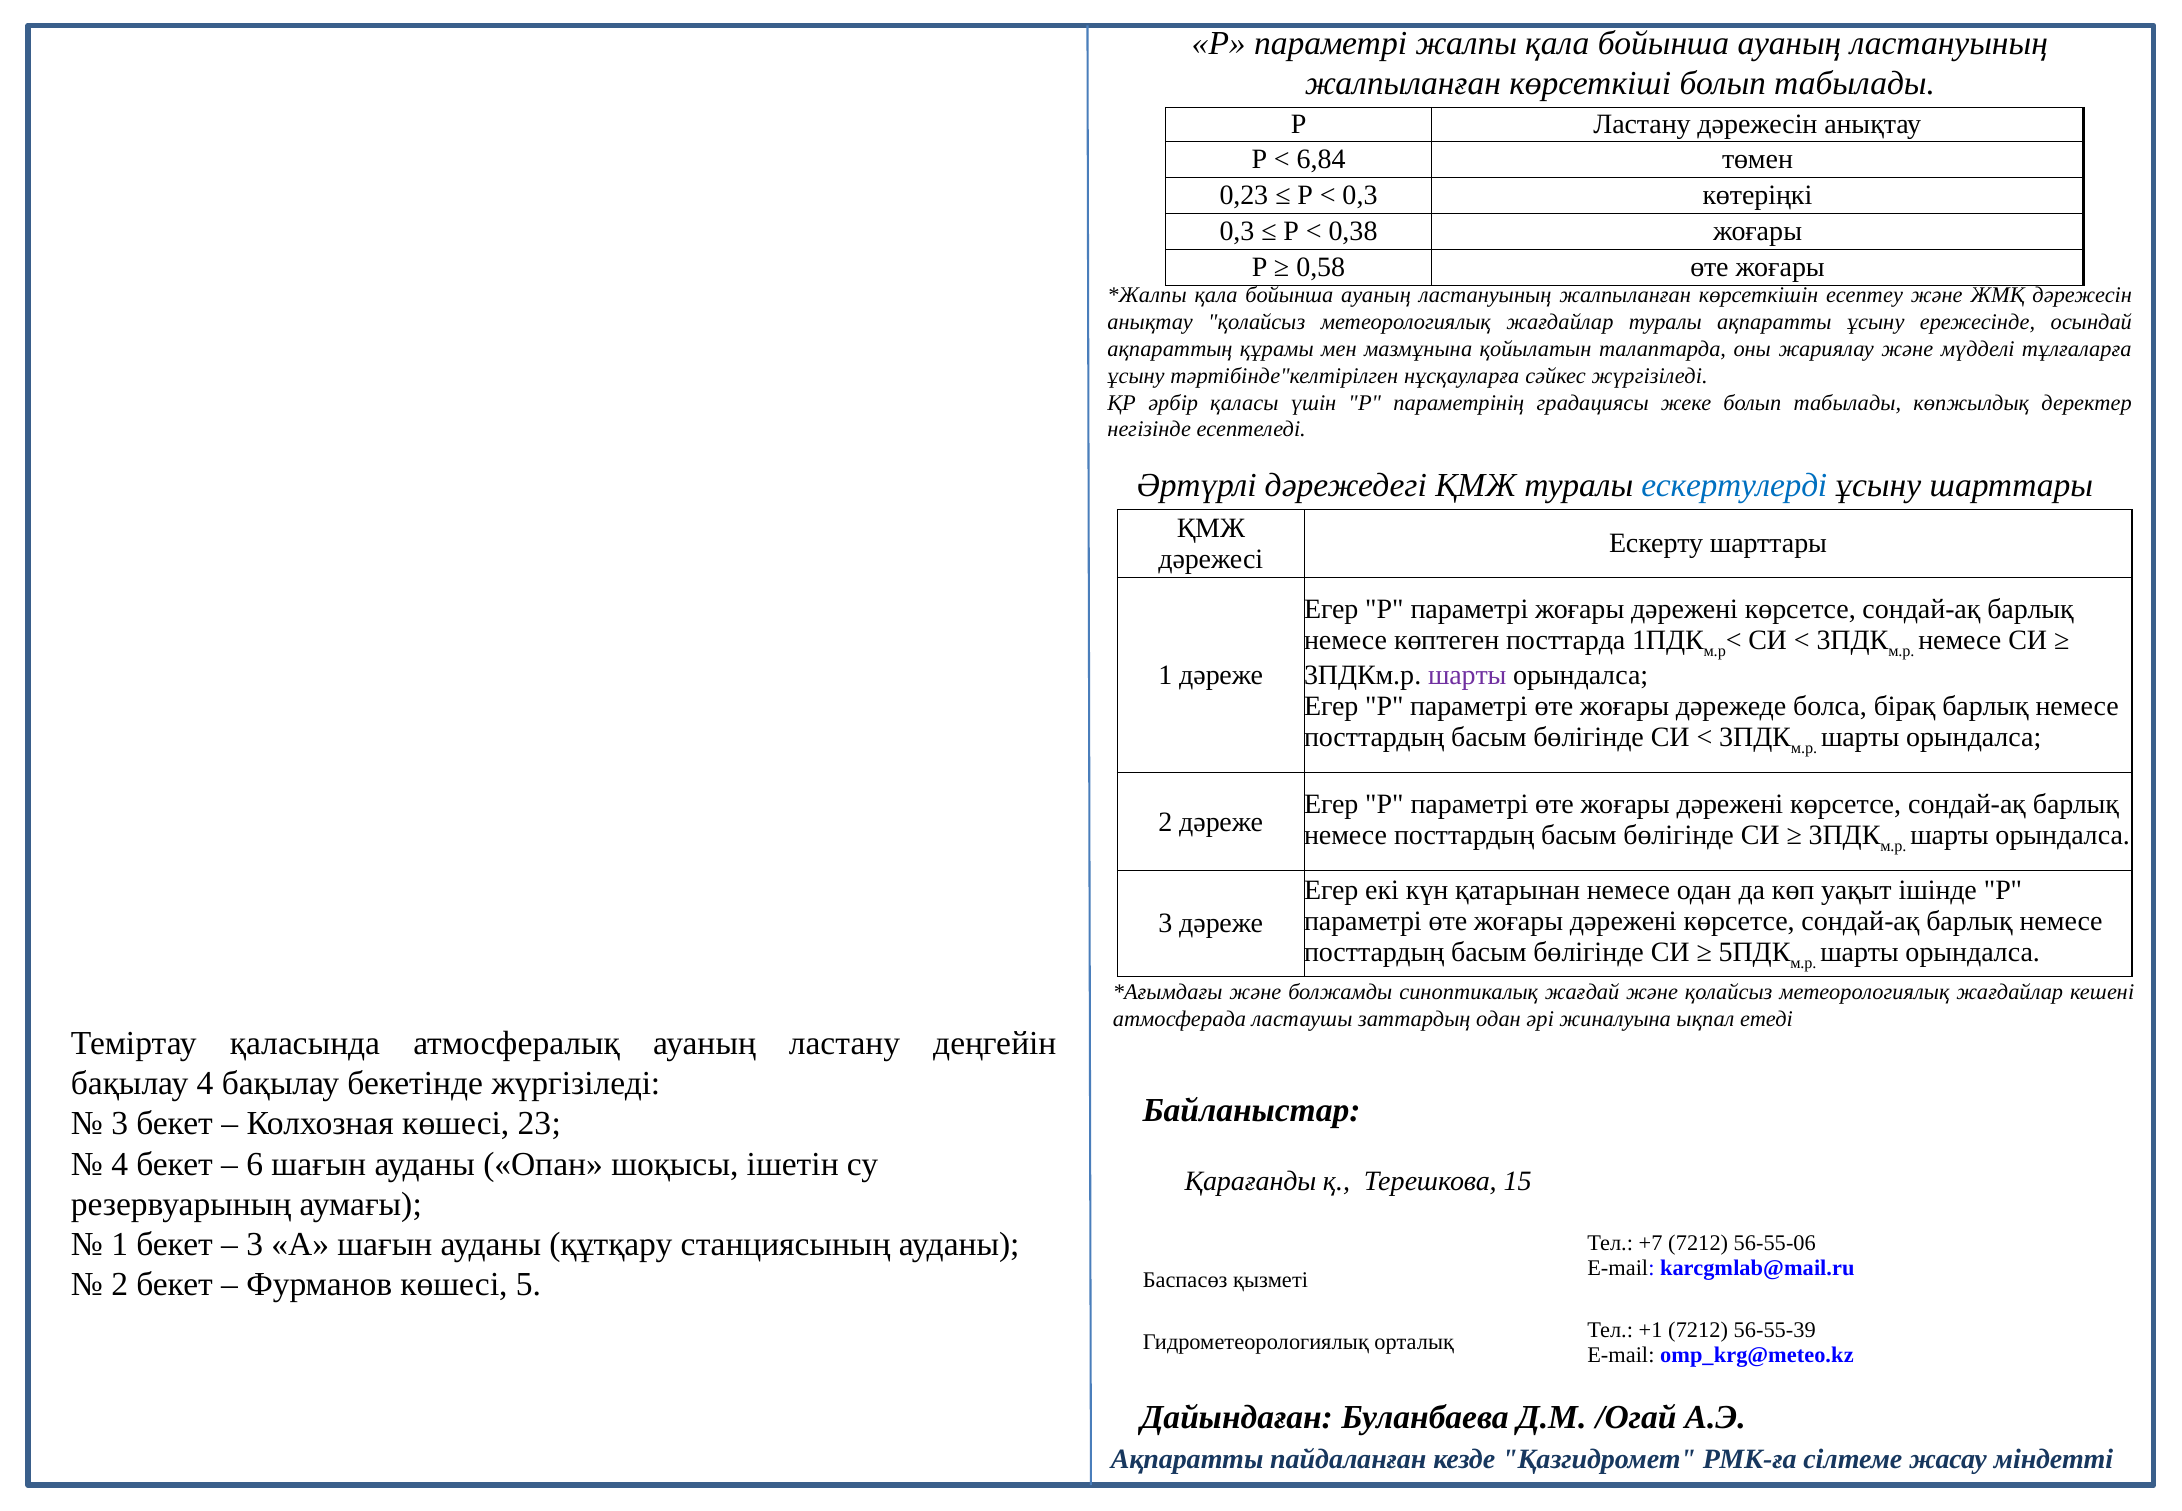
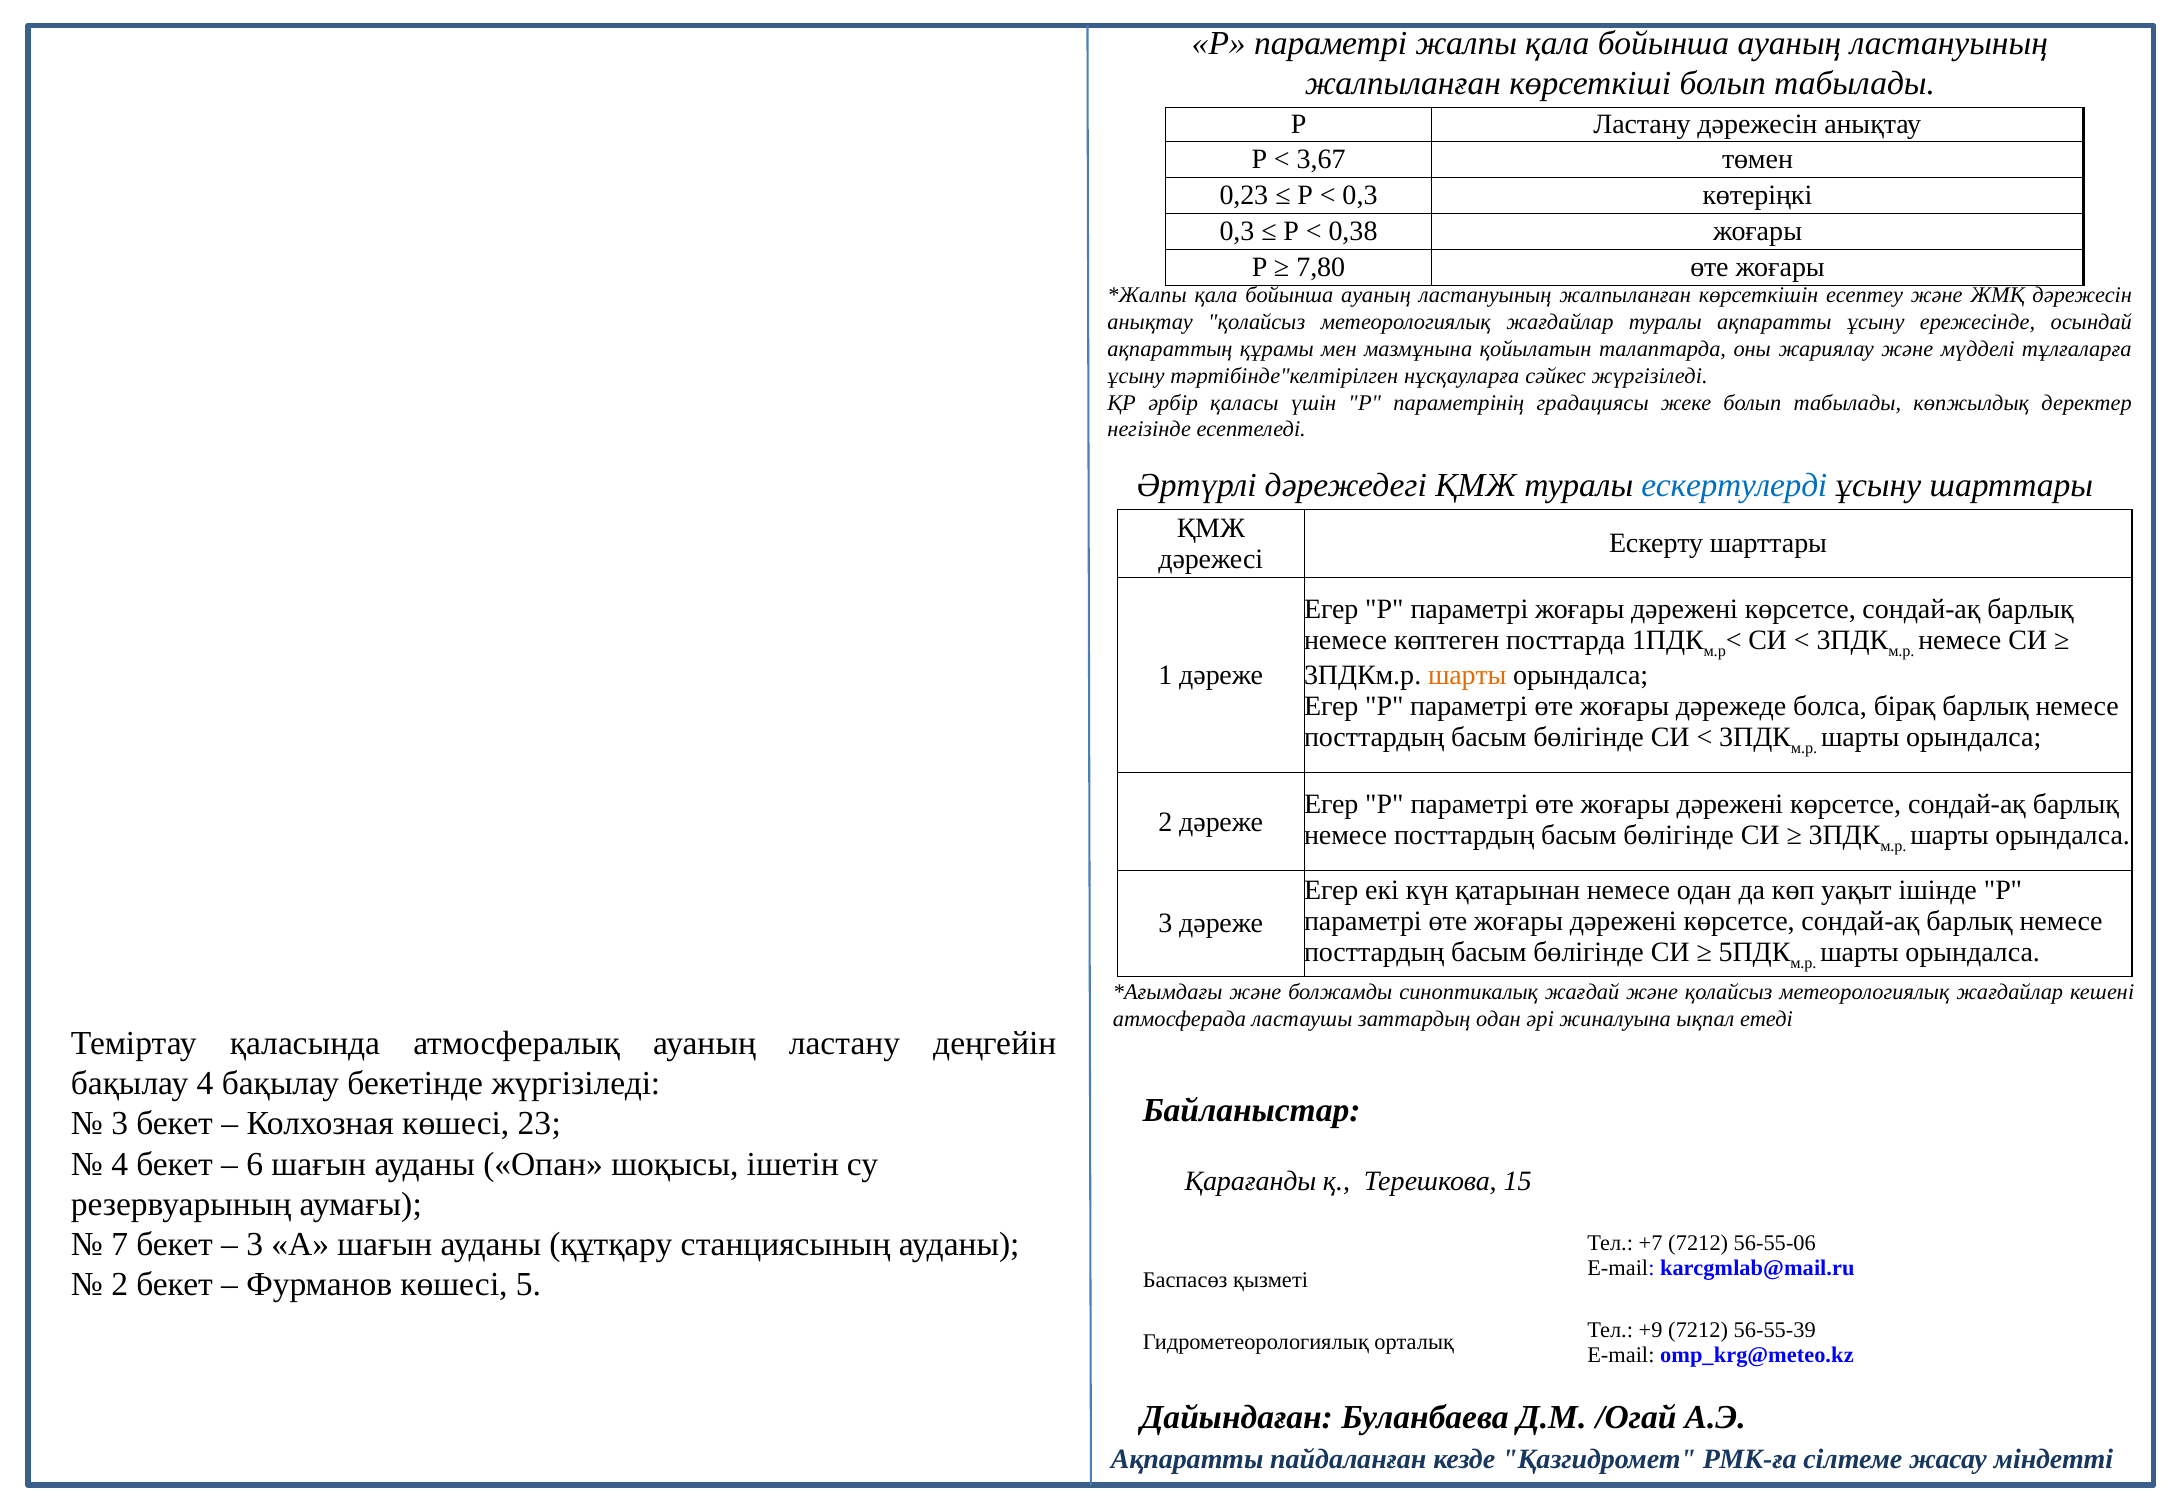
6,84: 6,84 -> 3,67
0,58: 0,58 -> 7,80
шарты at (1467, 675) colour: purple -> orange
1 at (120, 1244): 1 -> 7
+1: +1 -> +9
